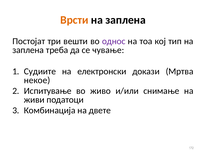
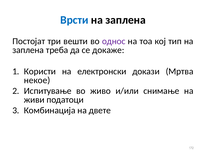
Врсти colour: orange -> blue
чување: чување -> докаже
Судиите: Судиите -> Користи
